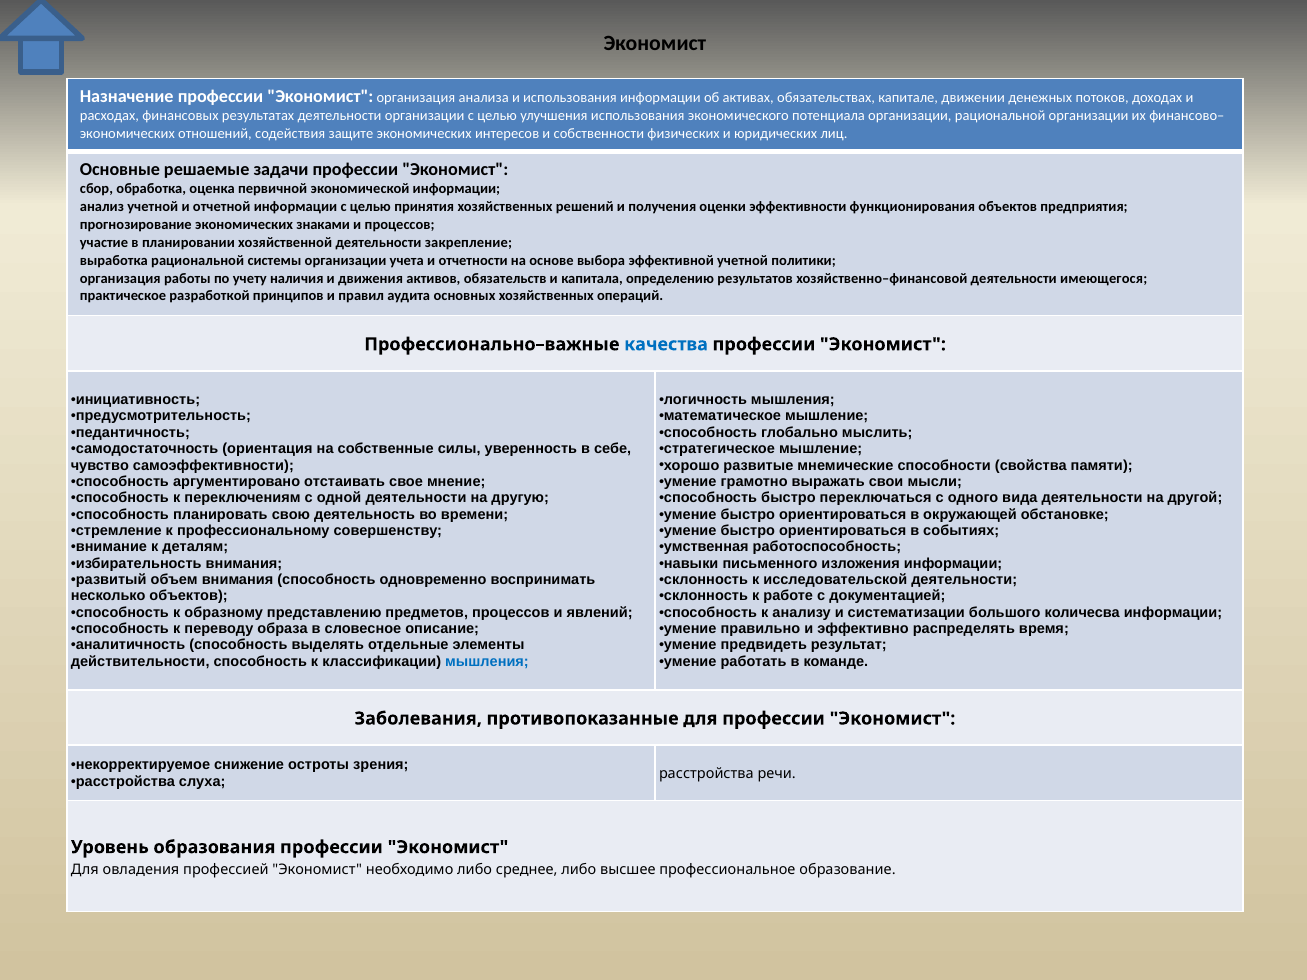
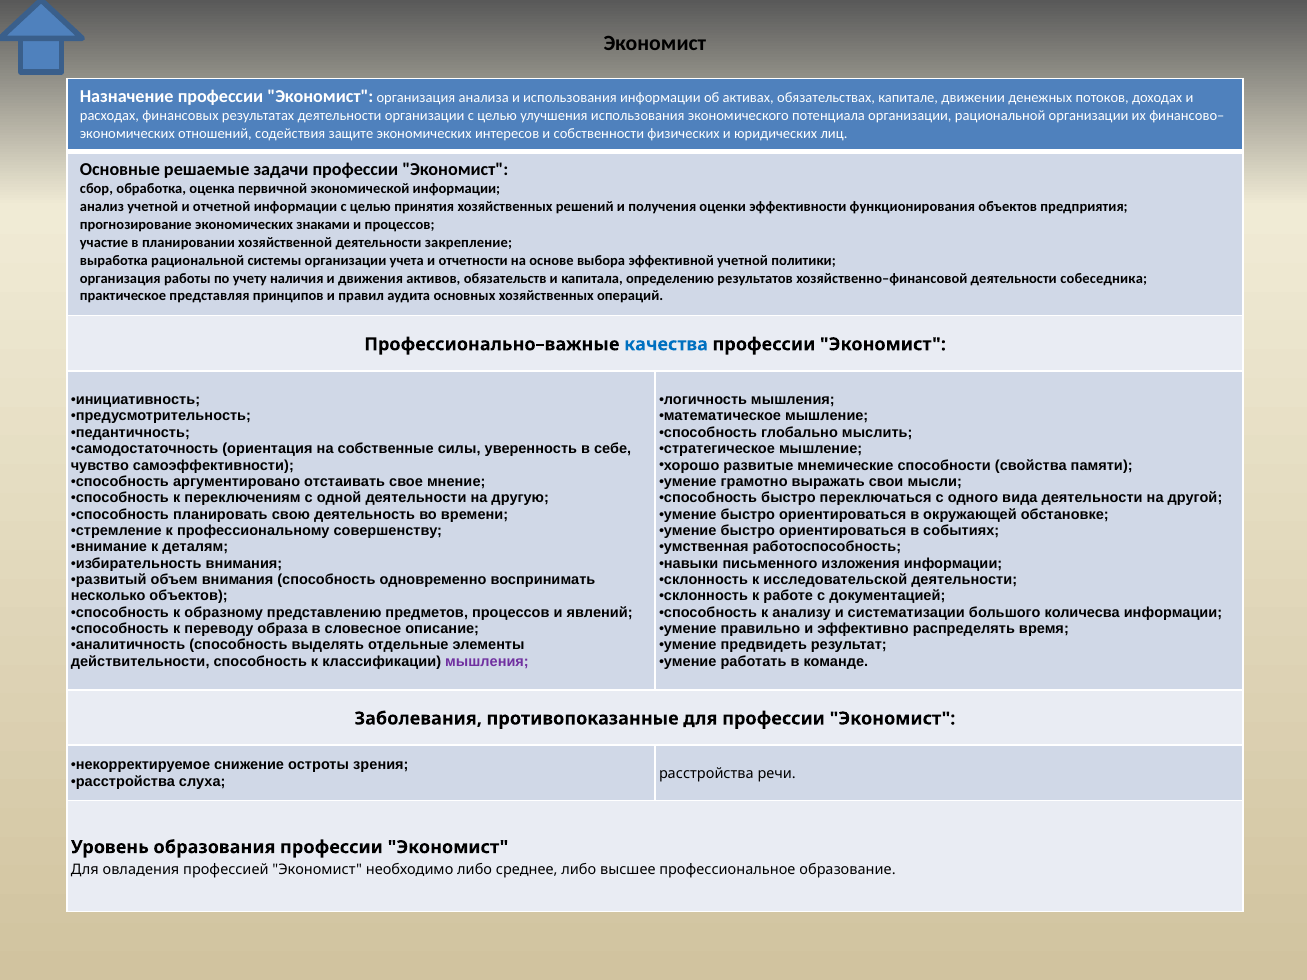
имеющегося: имеющегося -> собеседника
разработкой: разработкой -> представляя
мышления at (487, 662) colour: blue -> purple
